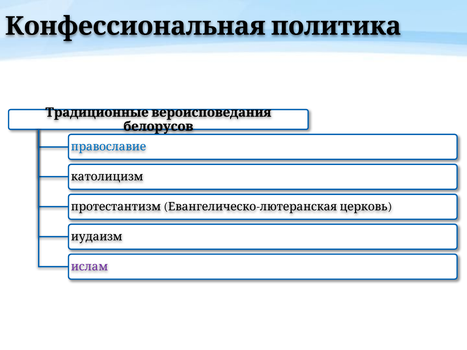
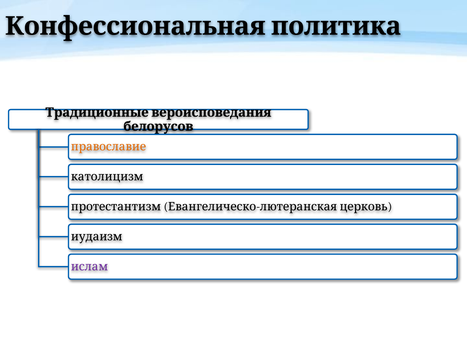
православие colour: blue -> orange
